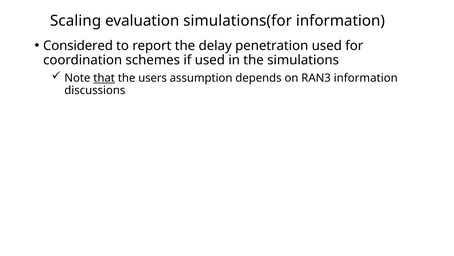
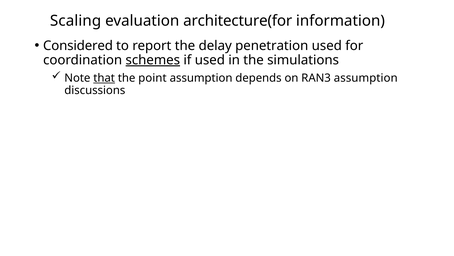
simulations(for: simulations(for -> architecture(for
schemes underline: none -> present
users: users -> point
RAN3 information: information -> assumption
